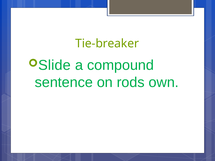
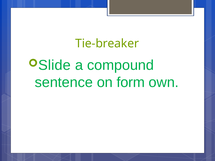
rods: rods -> form
